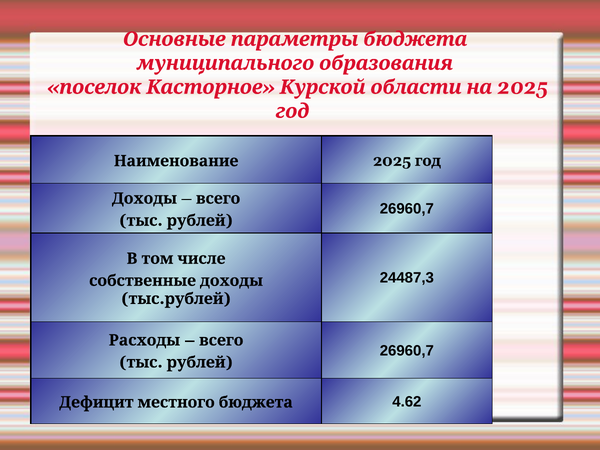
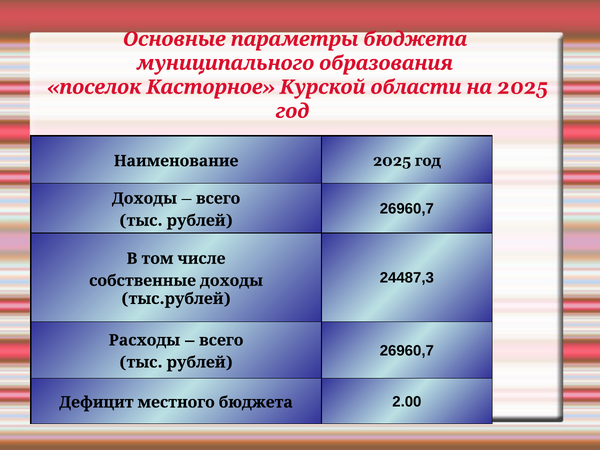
4.62: 4.62 -> 2.00
